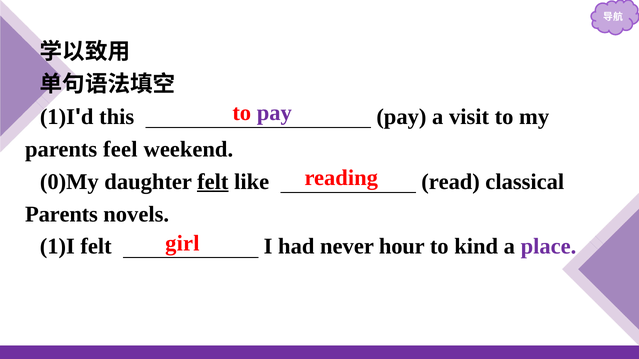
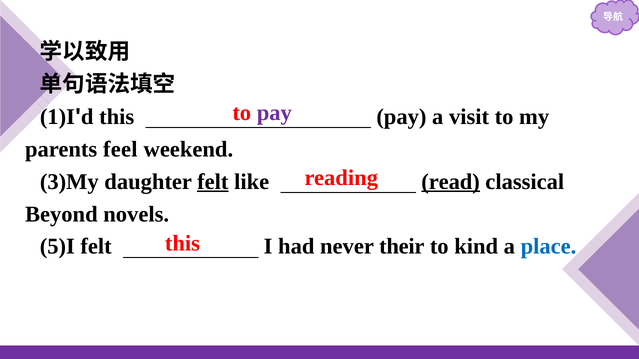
0)My: 0)My -> 3)My
read underline: none -> present
Parents at (61, 214): Parents -> Beyond
girl at (182, 243): girl -> this
1)I at (57, 247): 1)I -> 5)I
hour: hour -> their
place colour: purple -> blue
